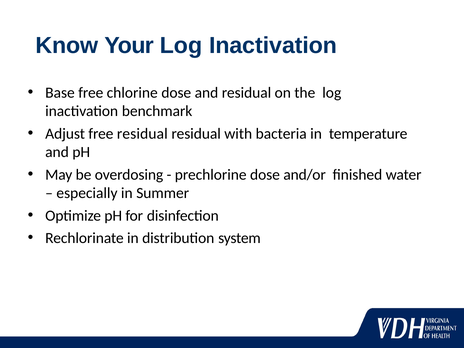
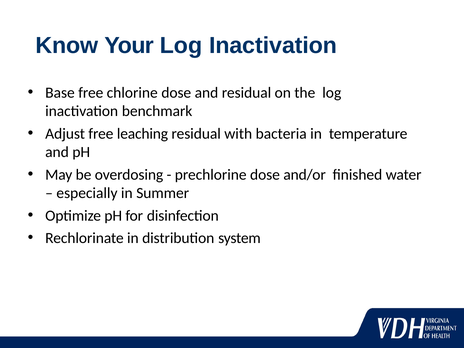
free residual: residual -> leaching
